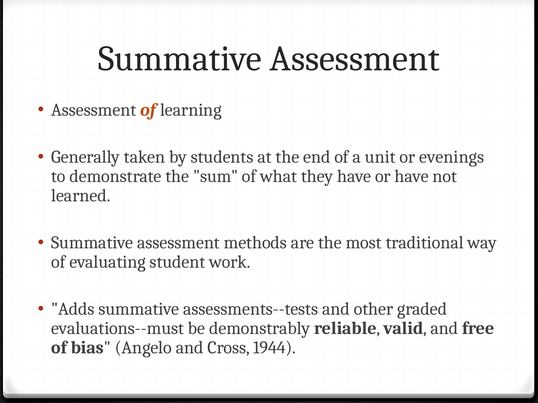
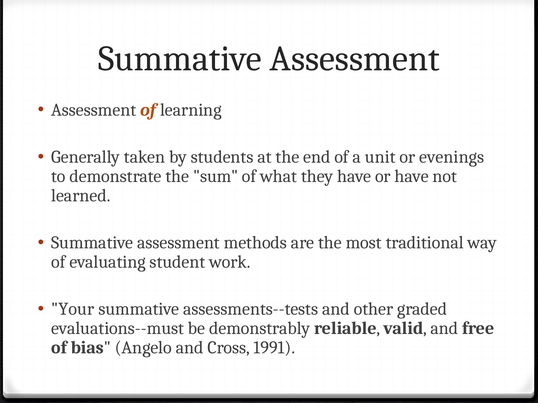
Adds: Adds -> Your
1944: 1944 -> 1991
